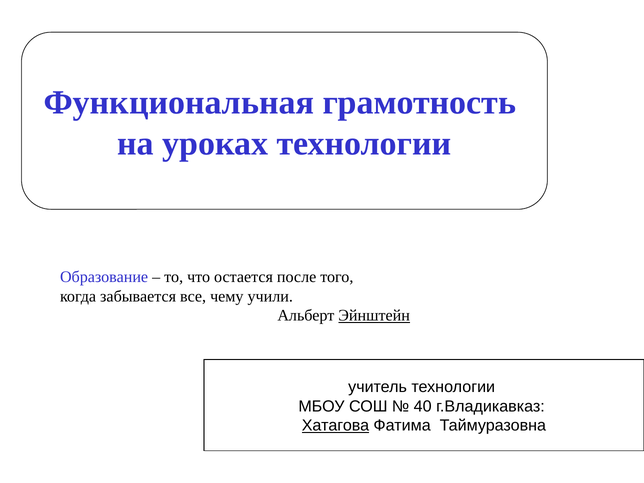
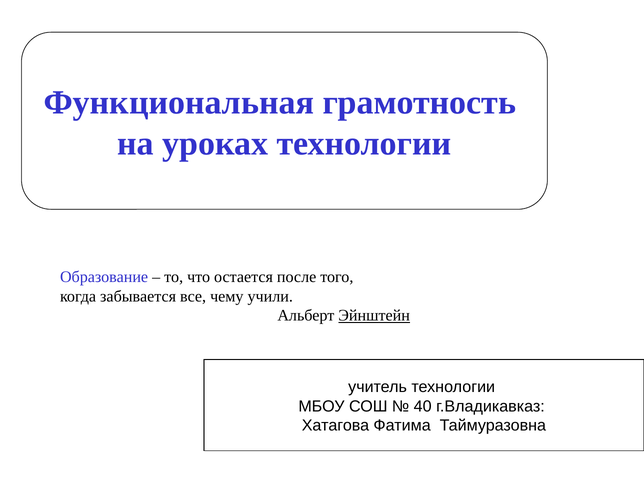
Хатагова underline: present -> none
